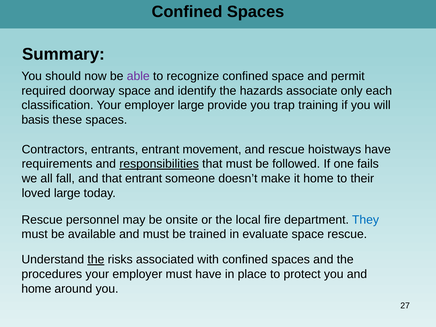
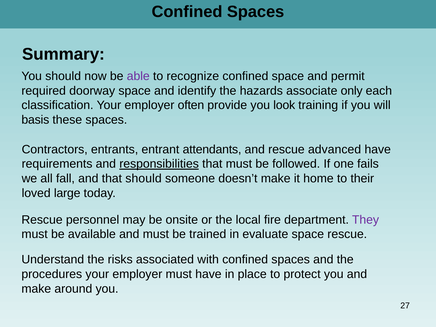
employer large: large -> often
trap: trap -> look
movement: movement -> attendants
hoistways: hoistways -> advanced
that entrant: entrant -> should
They colour: blue -> purple
the at (96, 260) underline: present -> none
home at (36, 289): home -> make
